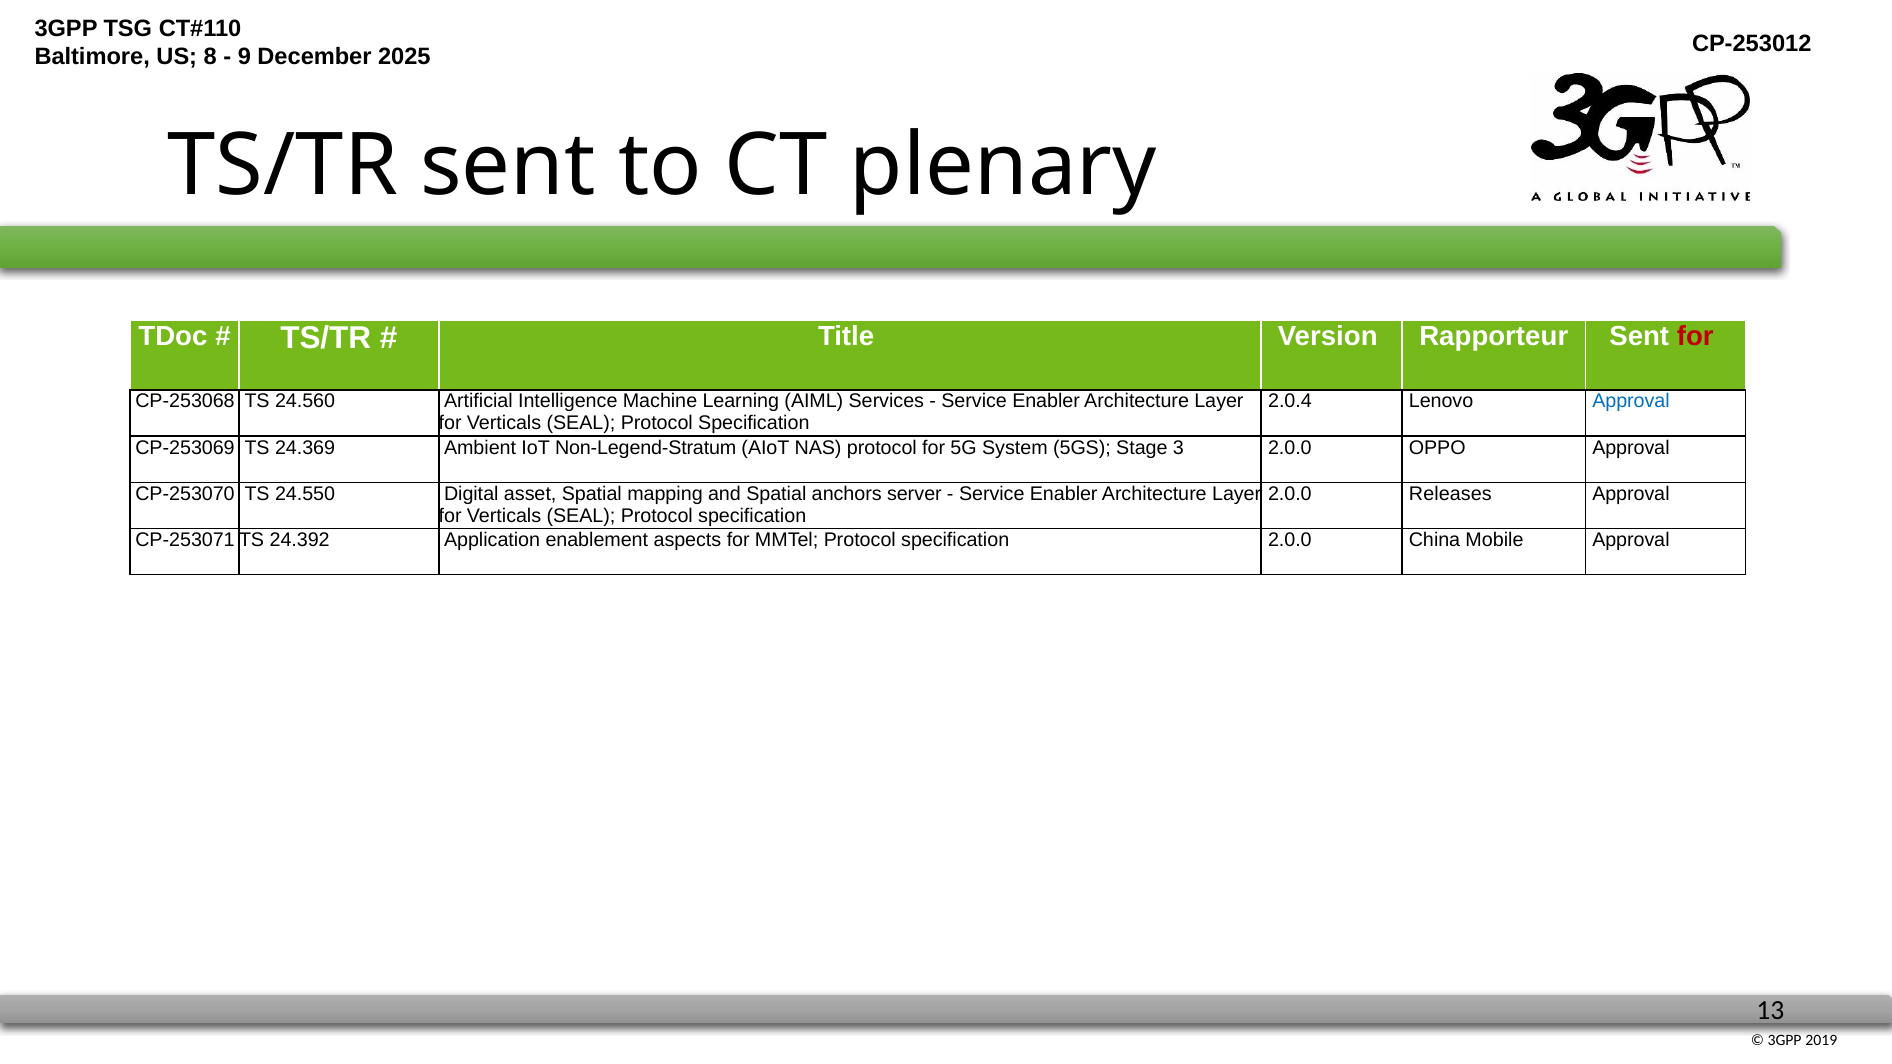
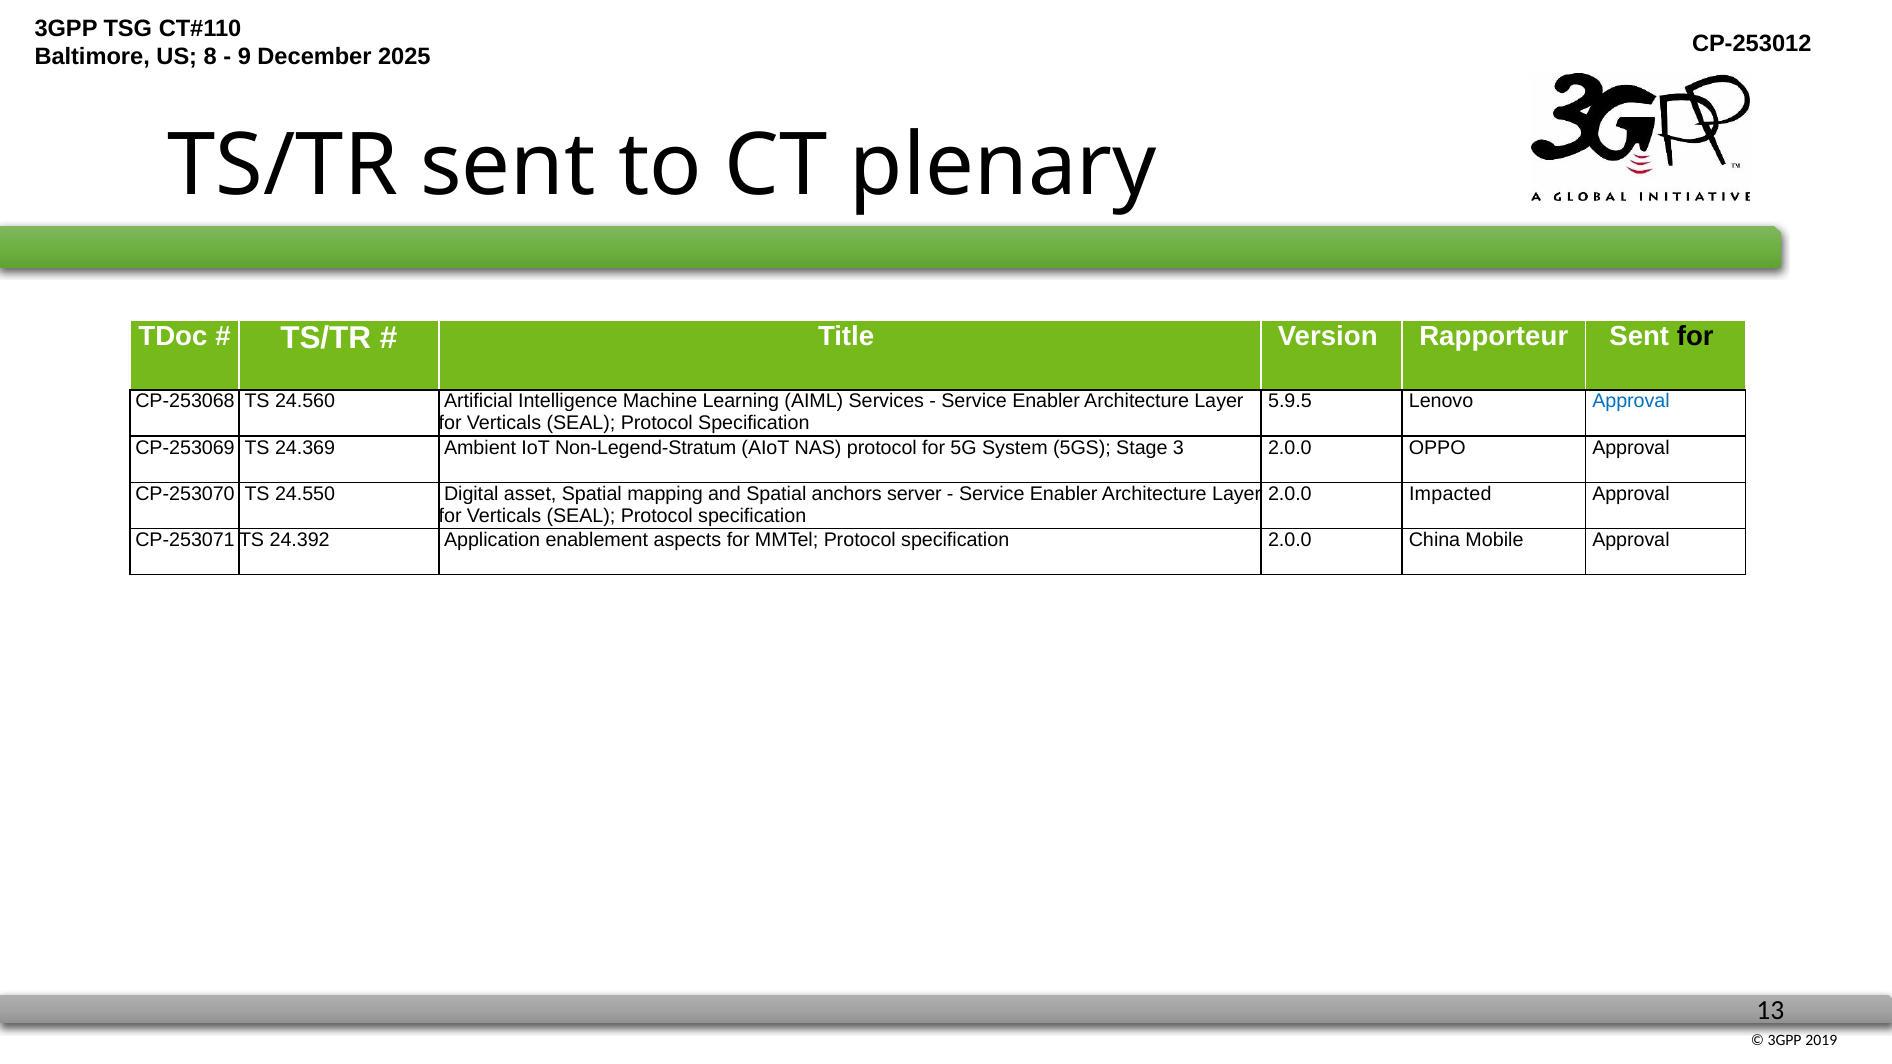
for at (1695, 336) colour: red -> black
2.0.4: 2.0.4 -> 5.9.5
Releases: Releases -> Impacted
